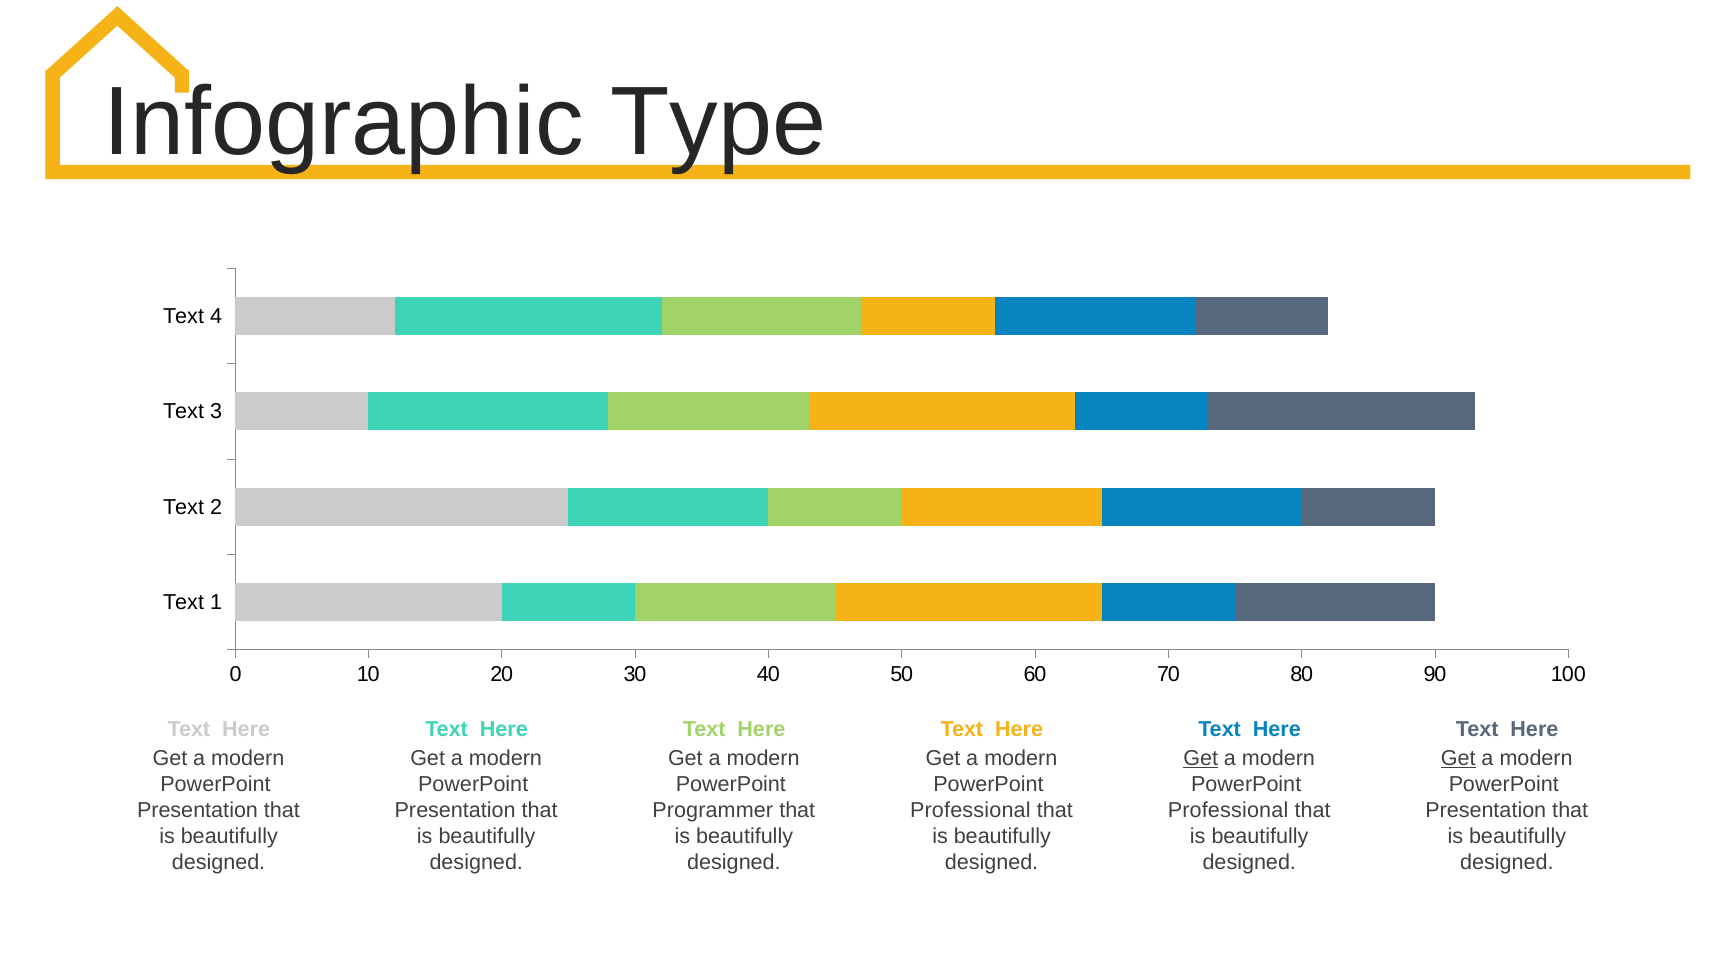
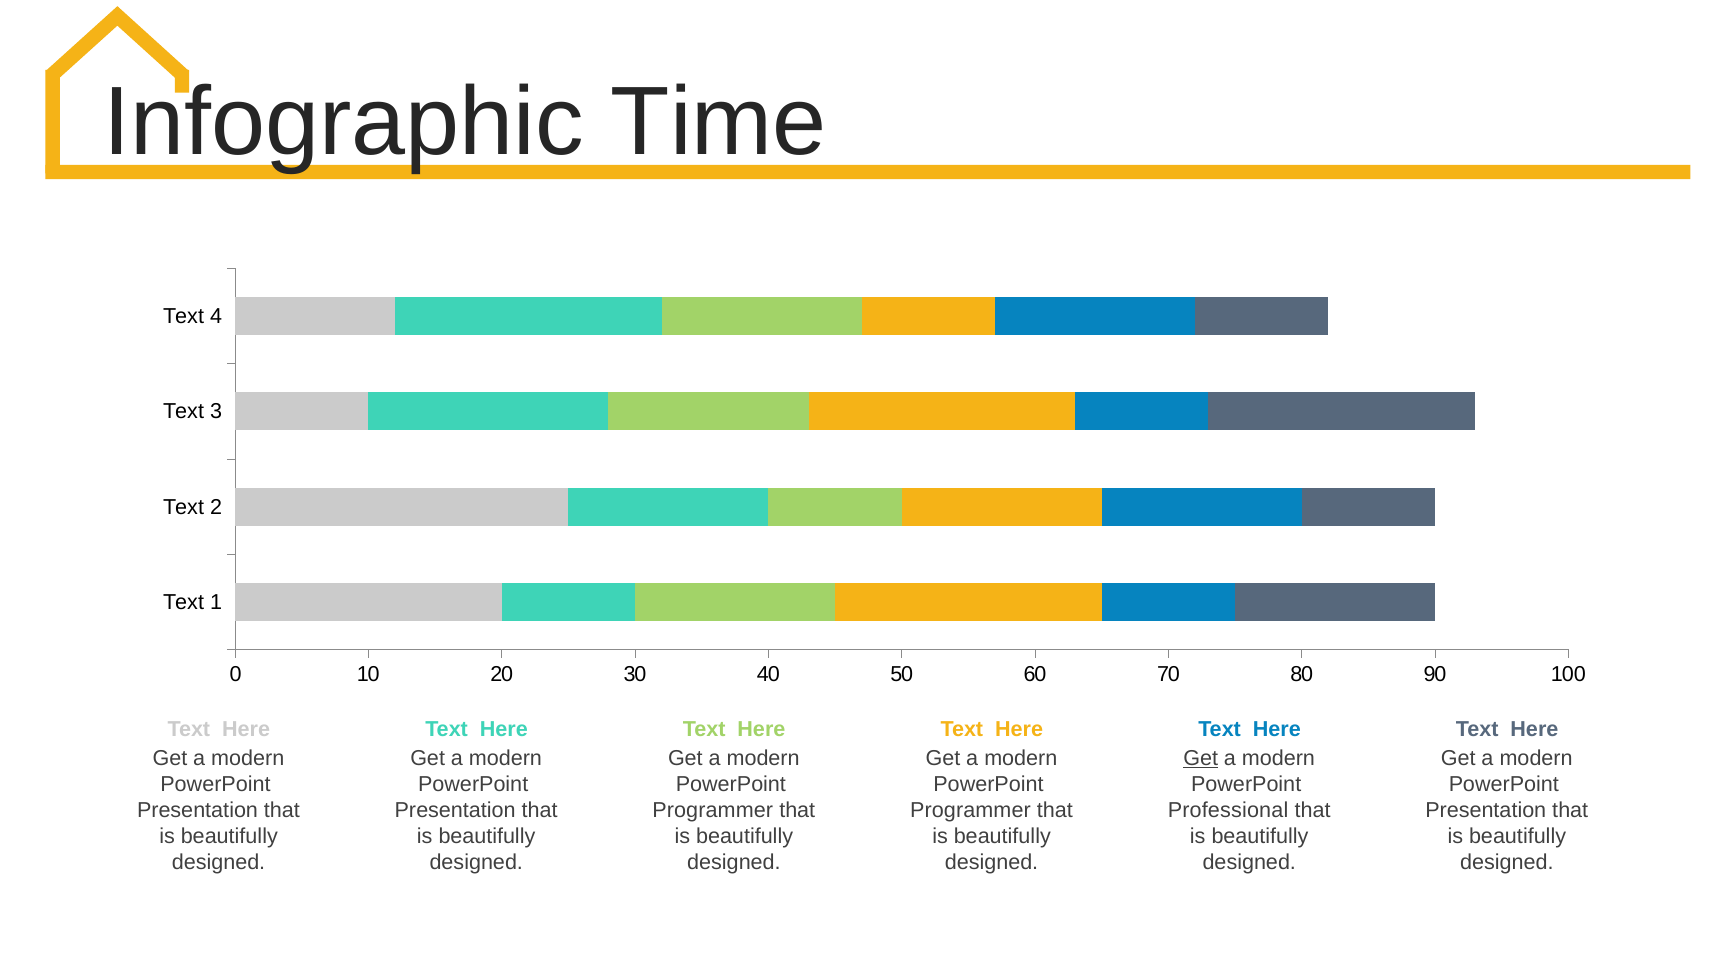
Type: Type -> Time
Get at (1458, 758) underline: present -> none
Professional at (970, 810): Professional -> Programmer
